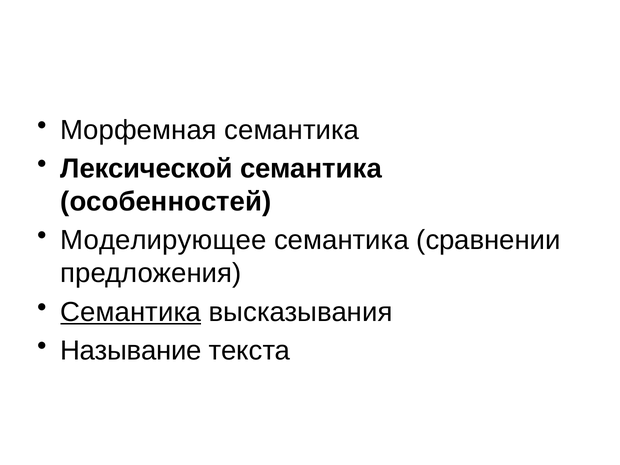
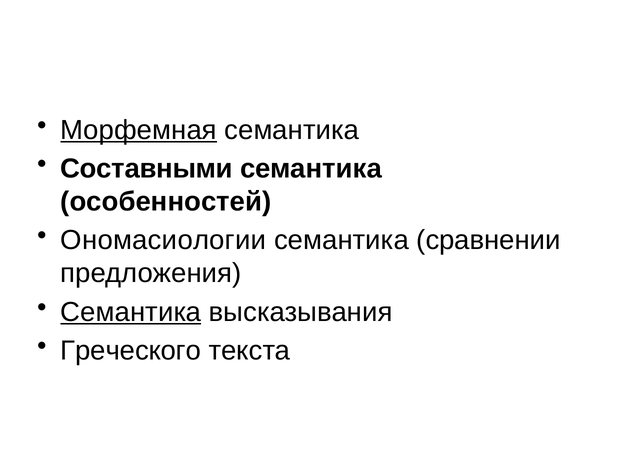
Морфемная underline: none -> present
Лексической: Лексической -> Составными
Моделирующее: Моделирующее -> Ономасиологии
Называние: Называние -> Греческого
